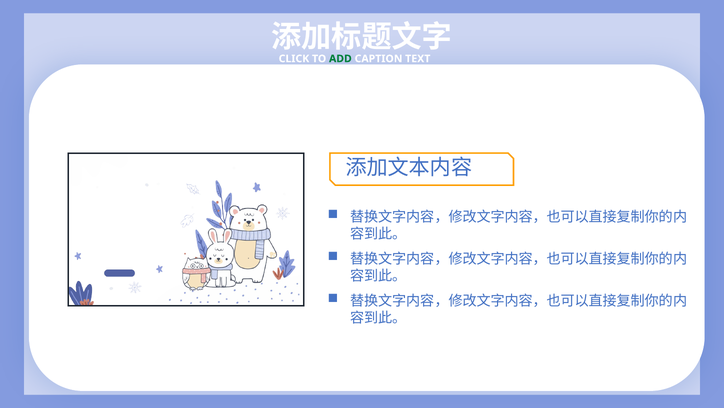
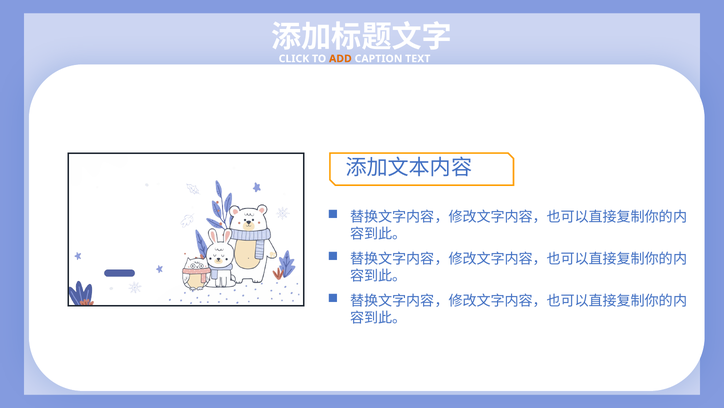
ADD colour: green -> orange
